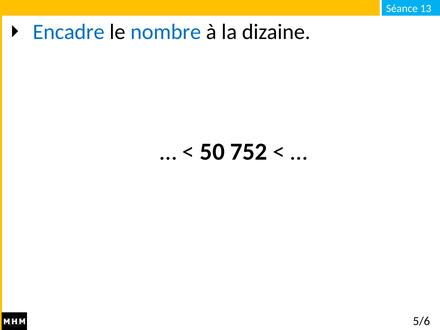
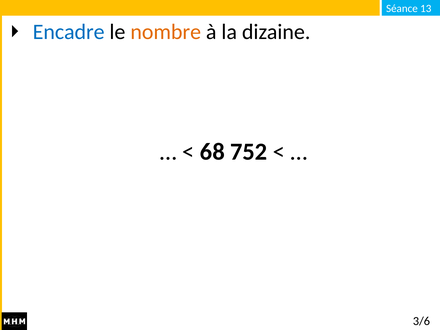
nombre colour: blue -> orange
50: 50 -> 68
5/6: 5/6 -> 3/6
